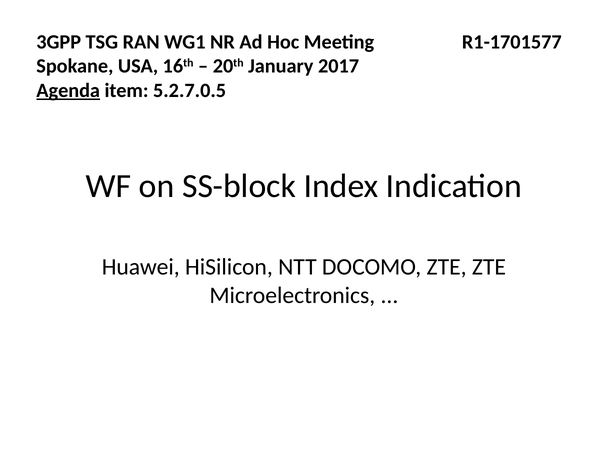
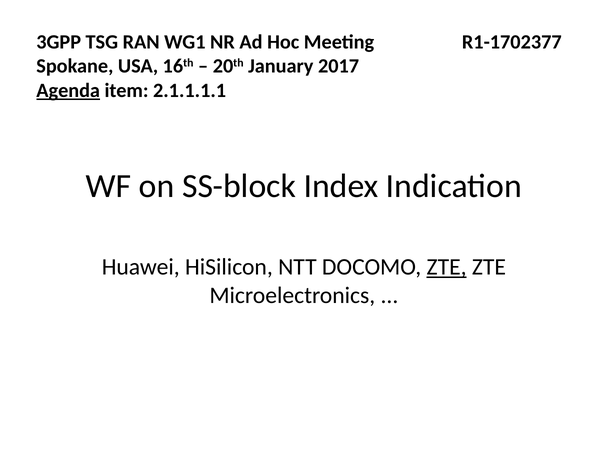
R1-1701577: R1-1701577 -> R1-1702377
5.2.7.0.5: 5.2.7.0.5 -> 2.1.1.1.1
ZTE at (447, 267) underline: none -> present
